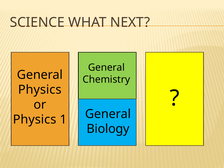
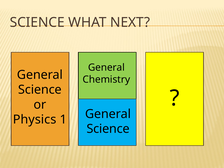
Physics at (40, 90): Physics -> Science
Biology at (108, 129): Biology -> Science
